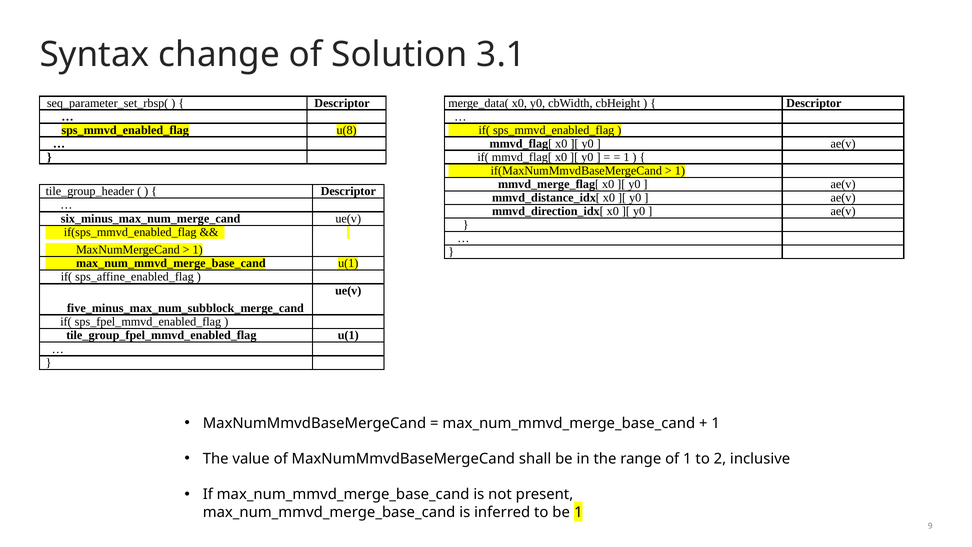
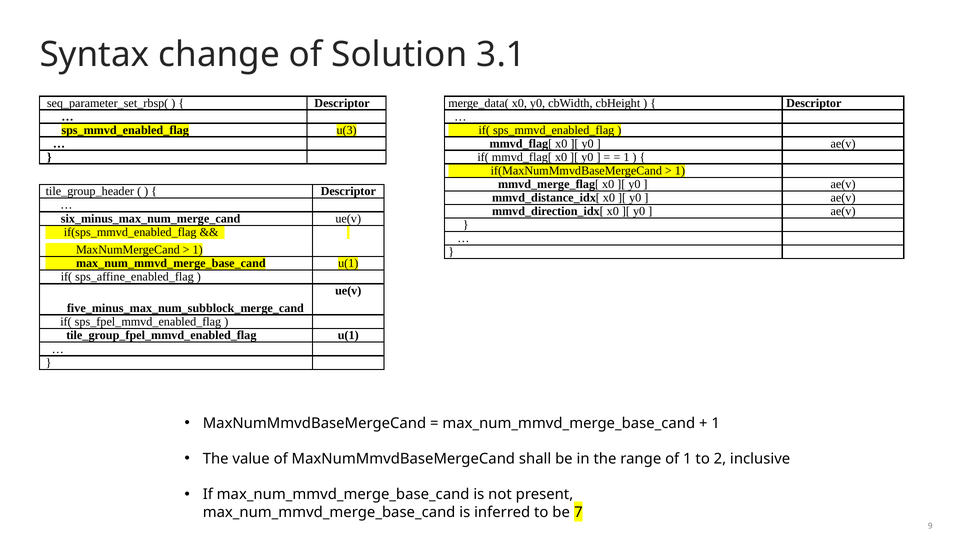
u(8: u(8 -> u(3
be 1: 1 -> 7
